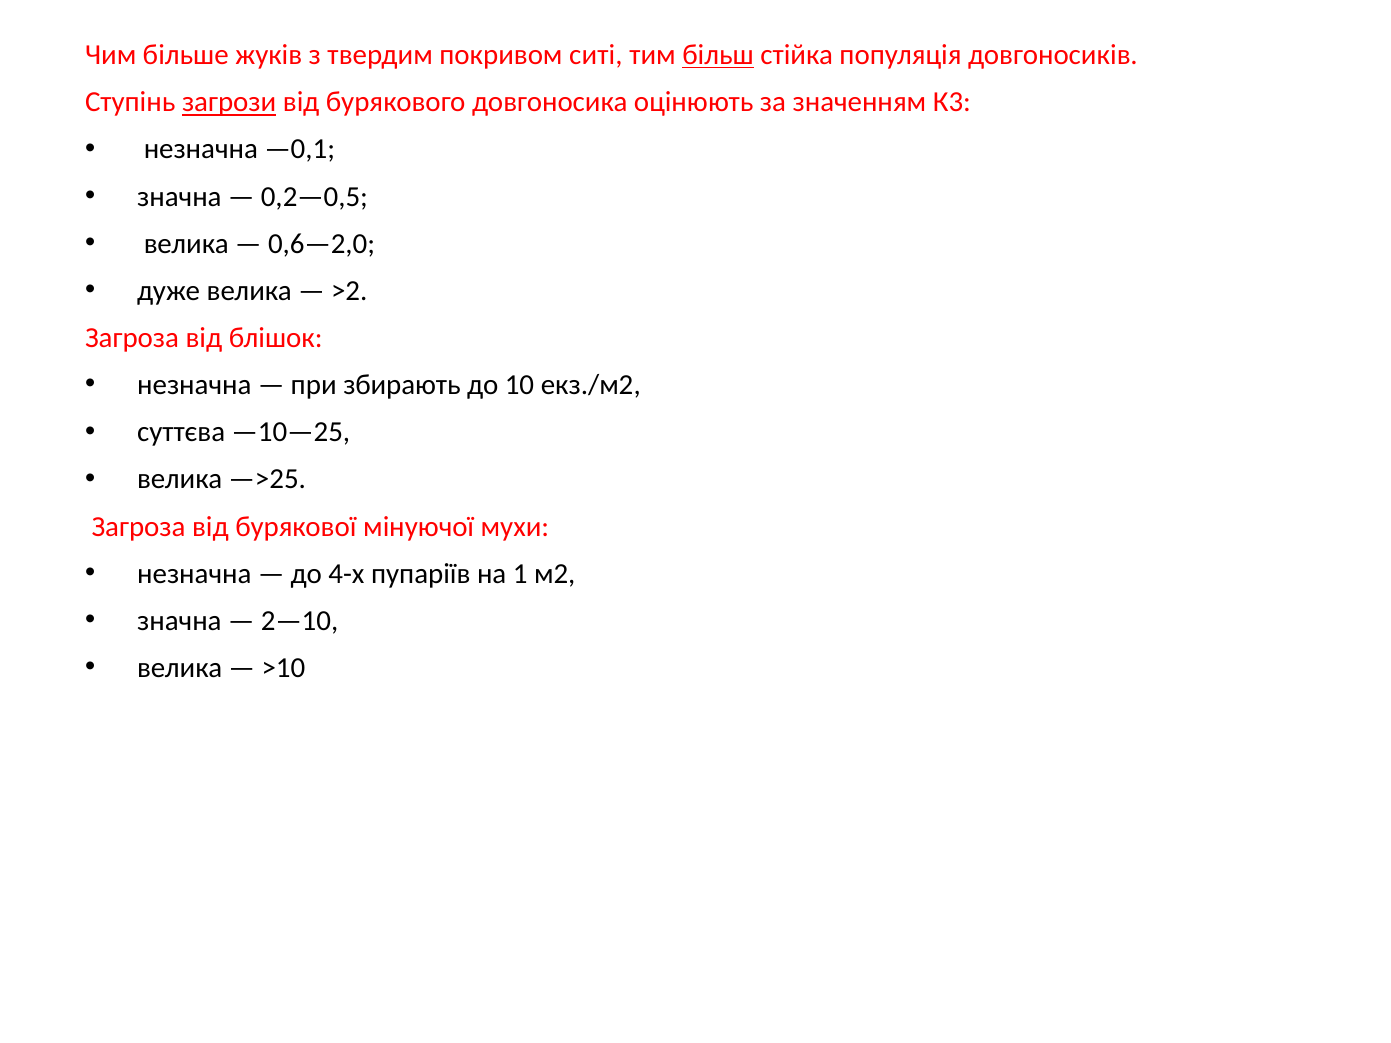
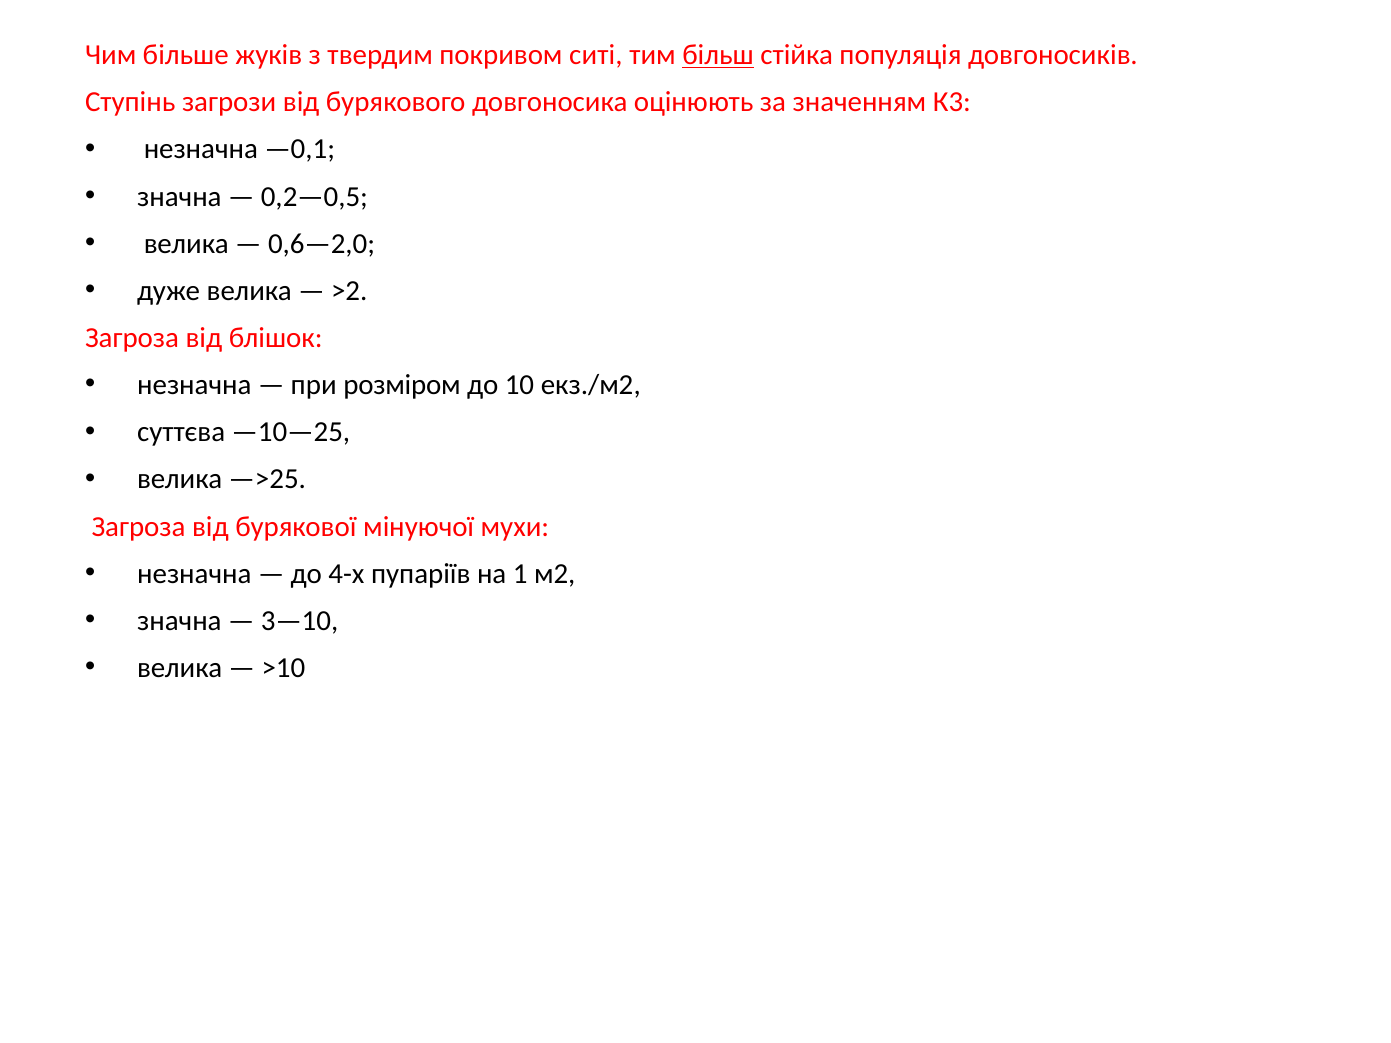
загрози underline: present -> none
збирають: збирають -> розміром
2—10: 2—10 -> 3—10
